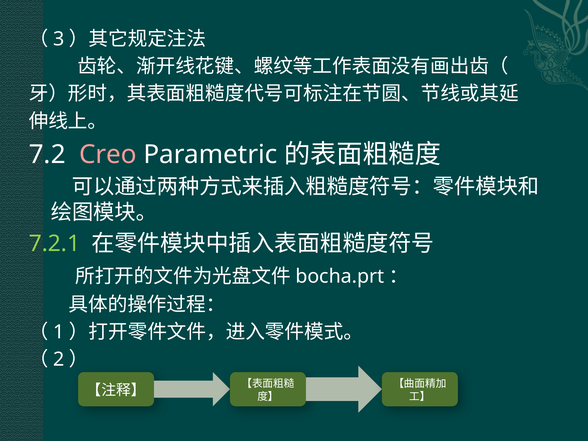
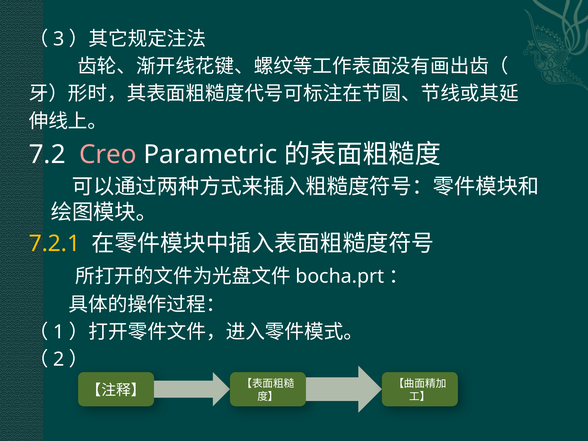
7.2.1 colour: light green -> yellow
